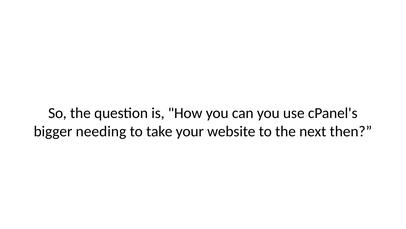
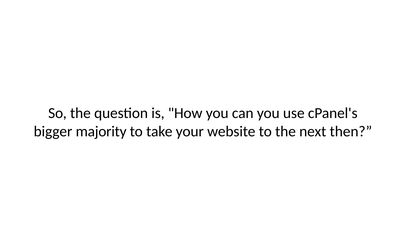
needing: needing -> majority
